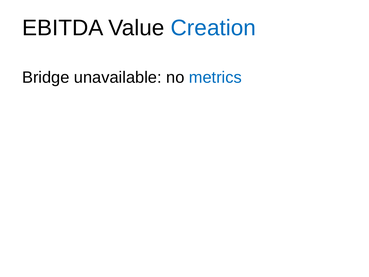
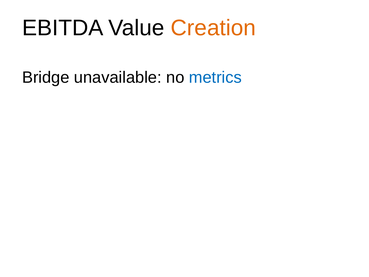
Creation colour: blue -> orange
